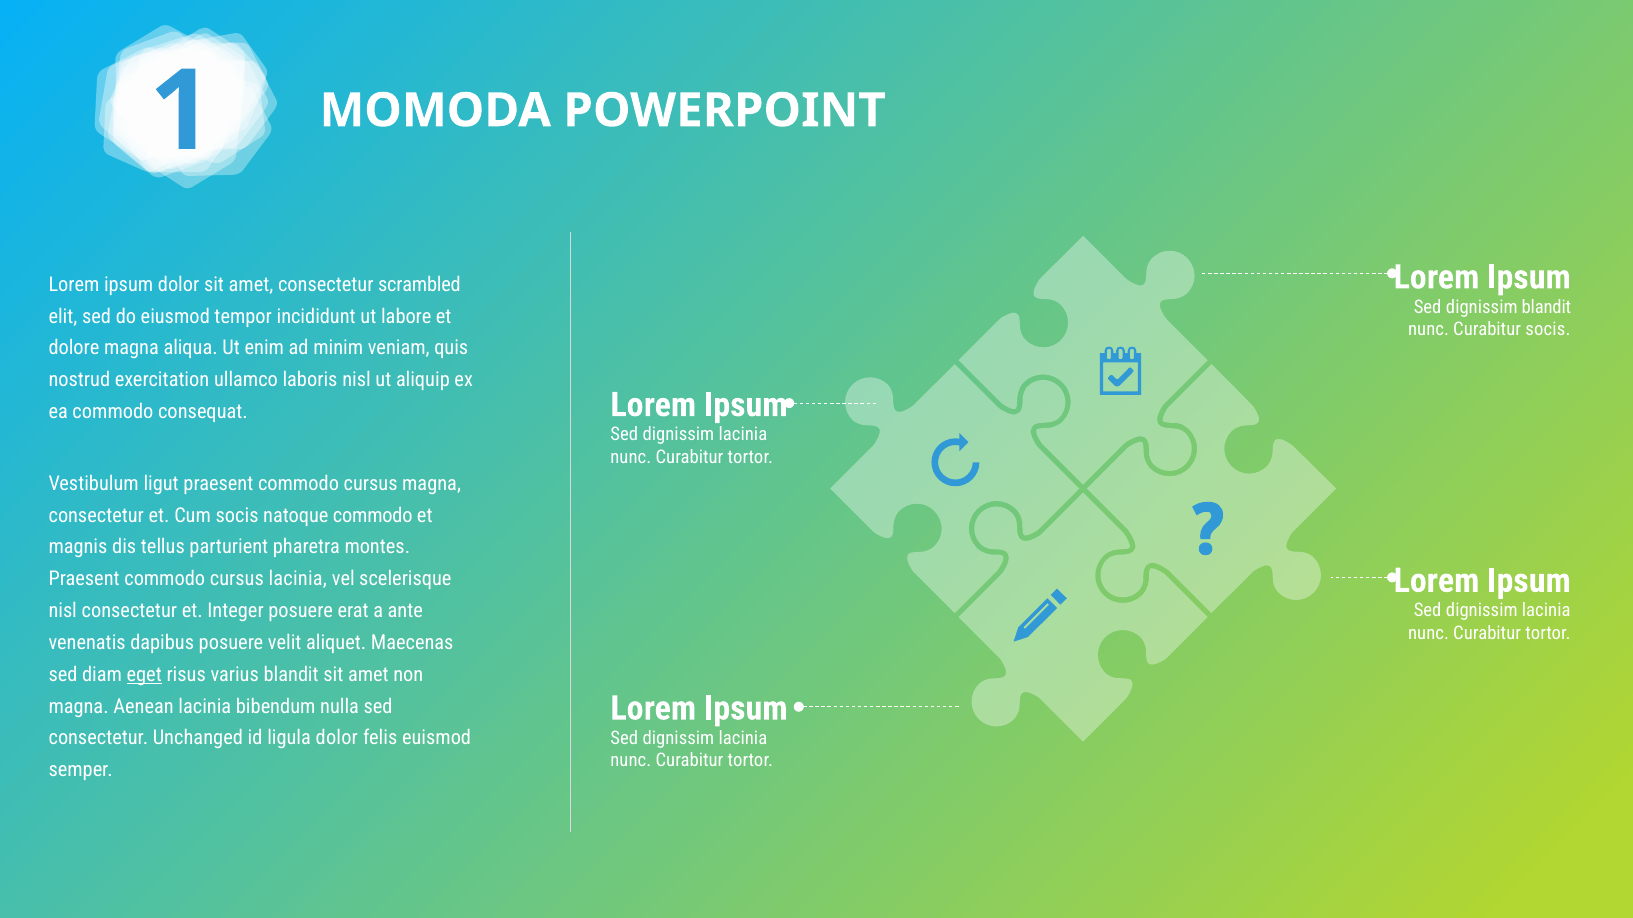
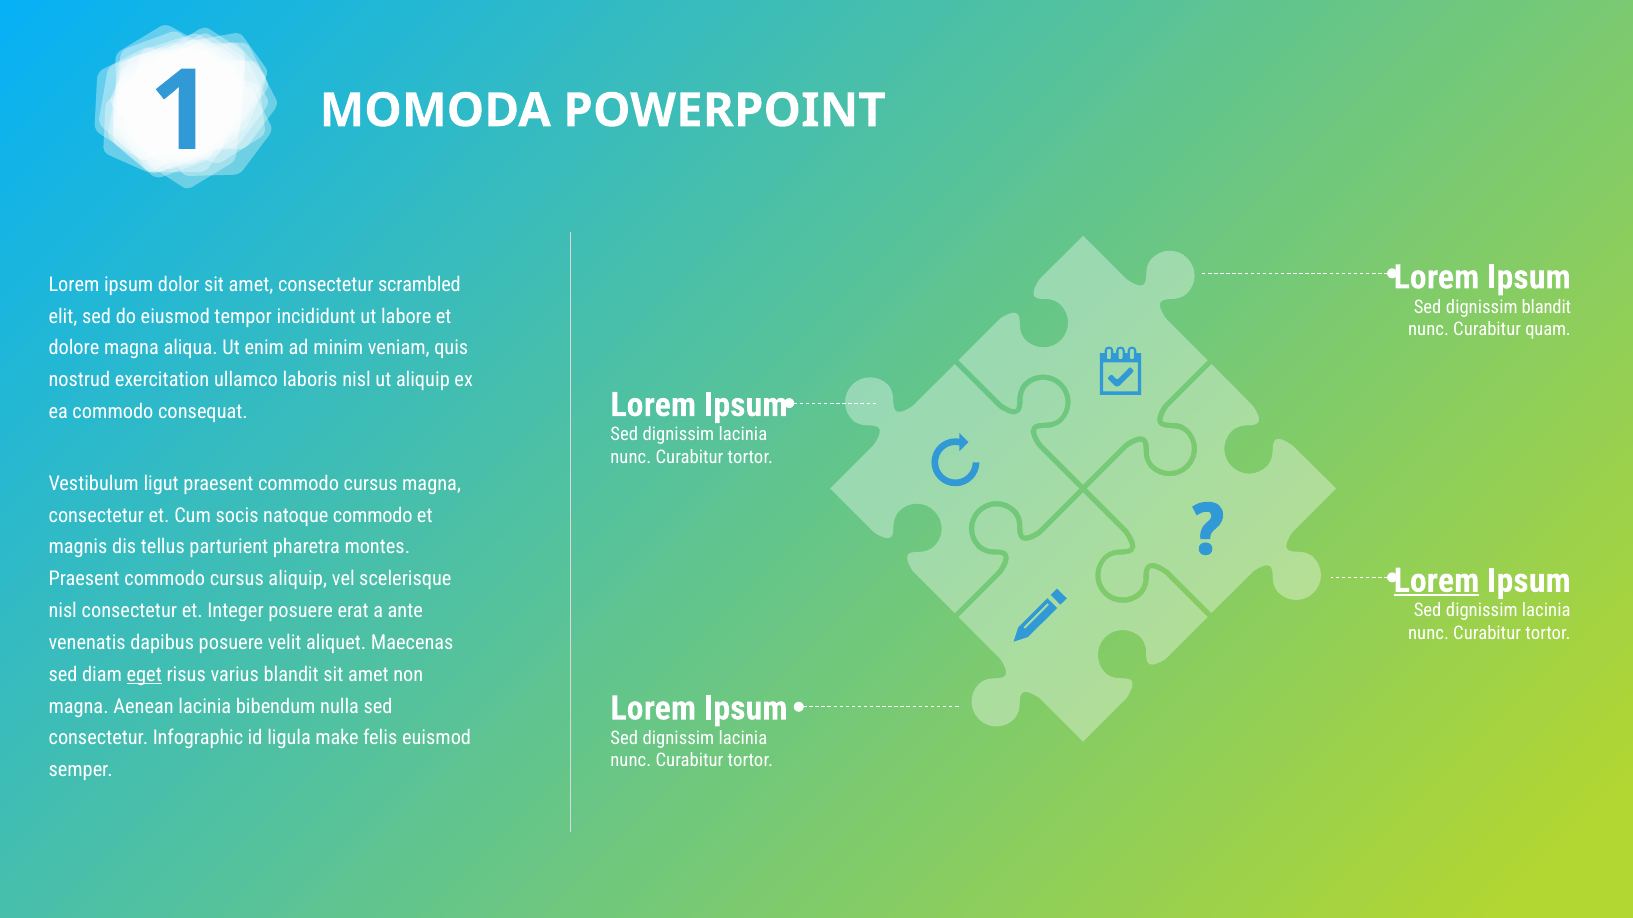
Curabitur socis: socis -> quam
Lorem at (1437, 581) underline: none -> present
cursus lacinia: lacinia -> aliquip
Unchanged: Unchanged -> Infographic
ligula dolor: dolor -> make
